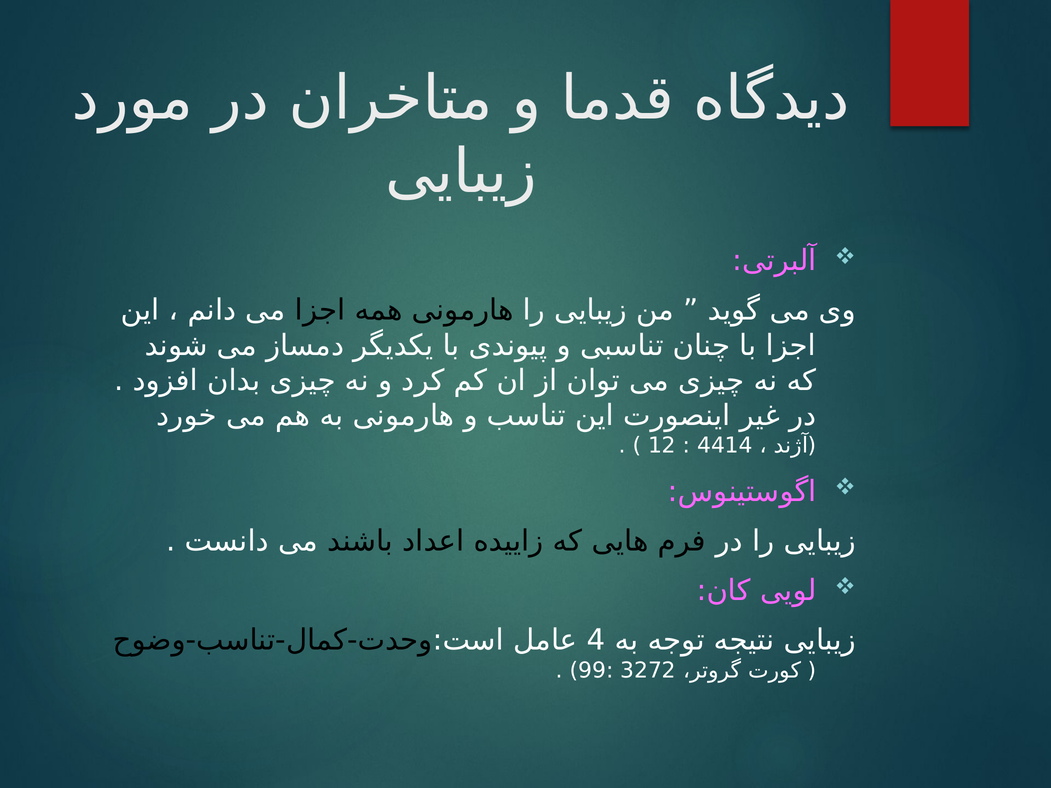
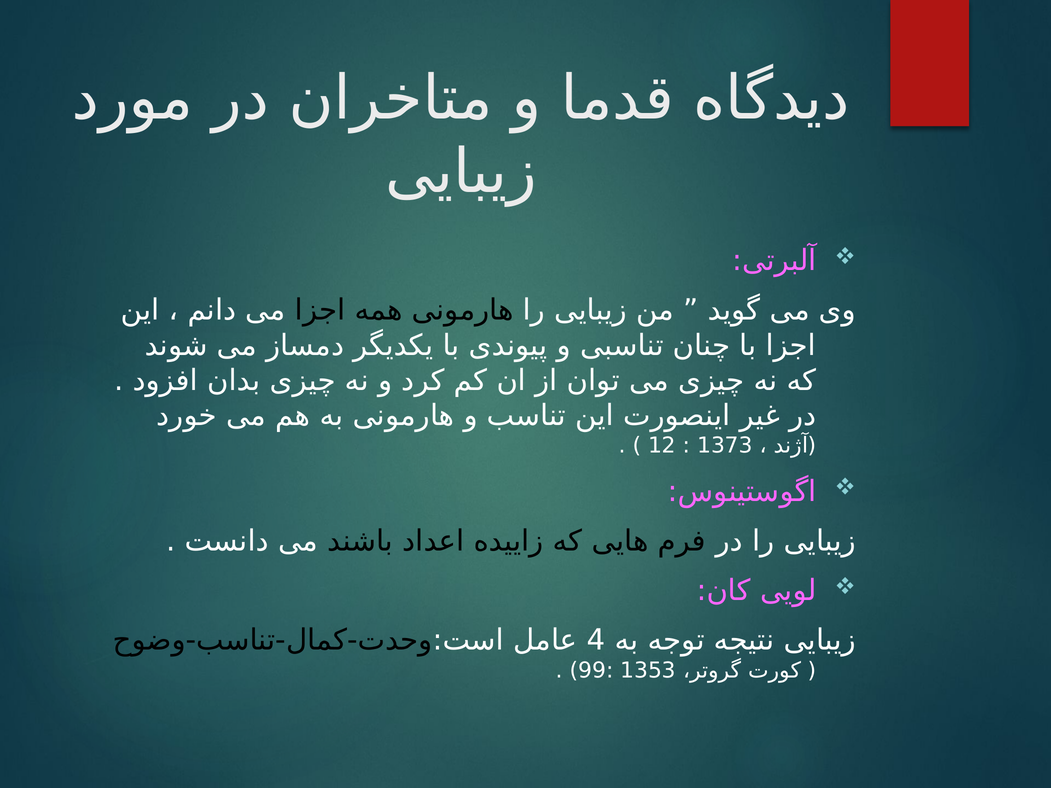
4414: 4414 -> 1373
3272: 3272 -> 1353
